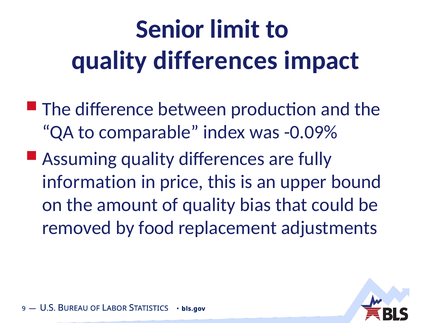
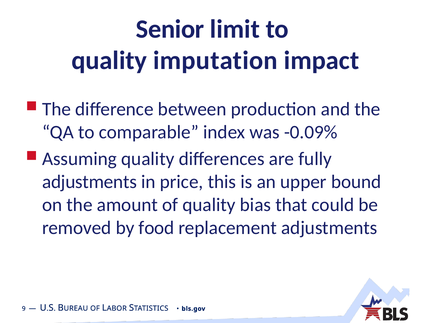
differences at (215, 61): differences -> imputation
information at (89, 182): information -> adjustments
